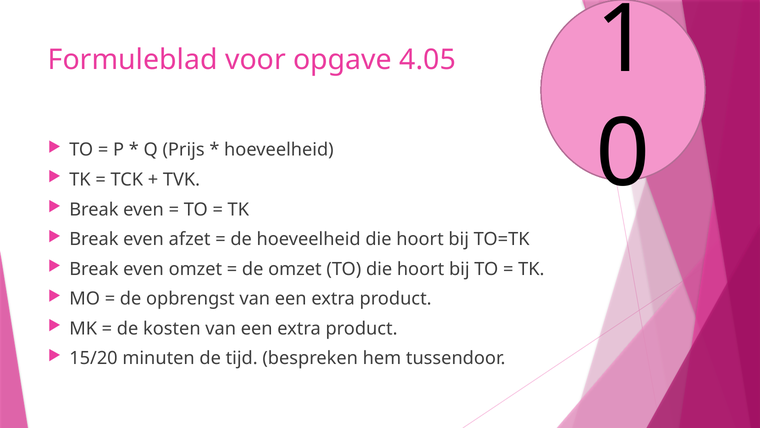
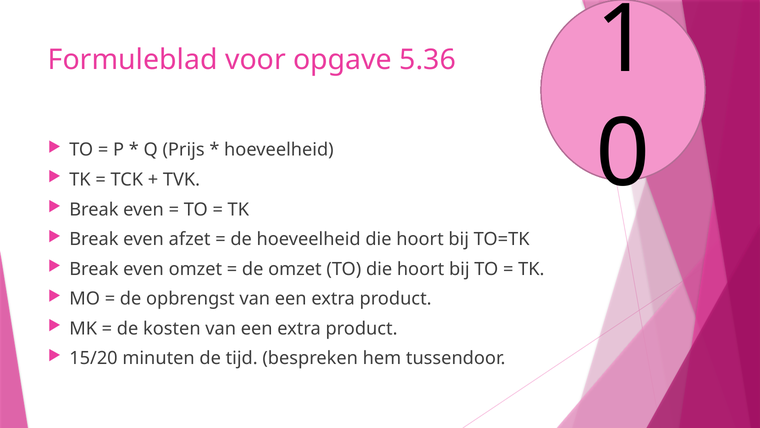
4.05: 4.05 -> 5.36
